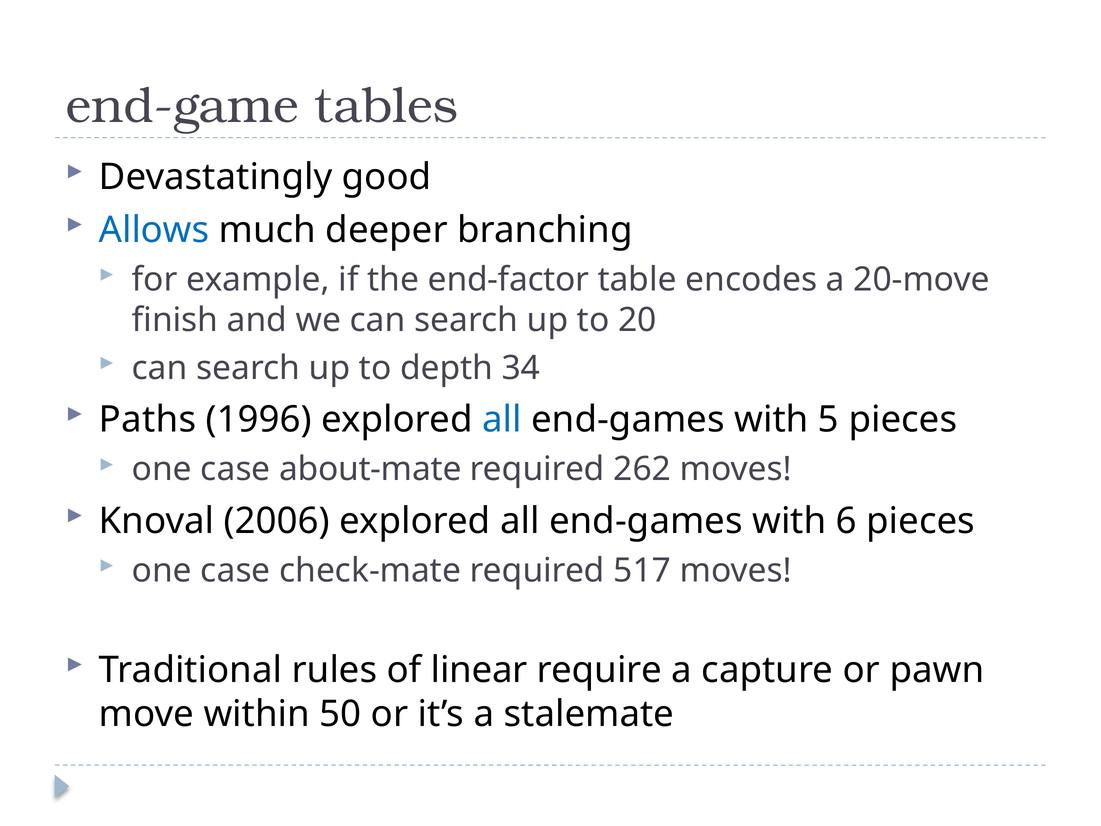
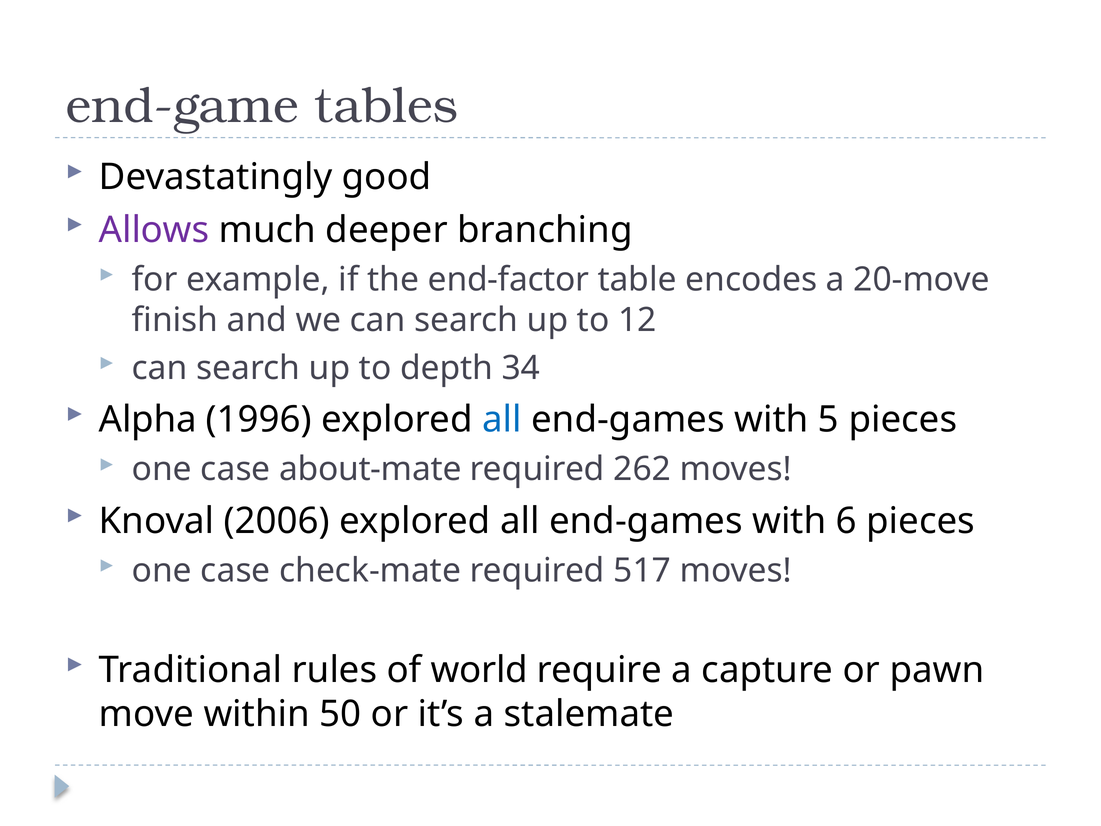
Allows colour: blue -> purple
20: 20 -> 12
Paths: Paths -> Alpha
linear: linear -> world
